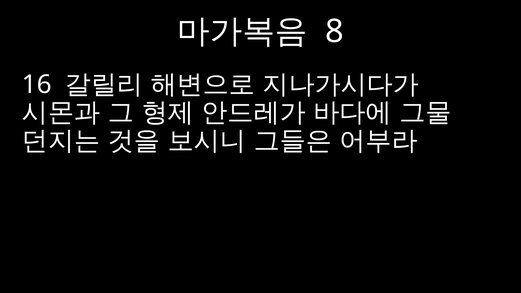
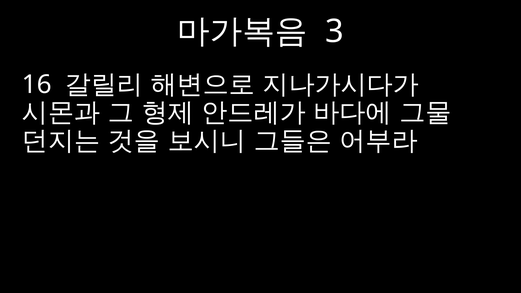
8: 8 -> 3
